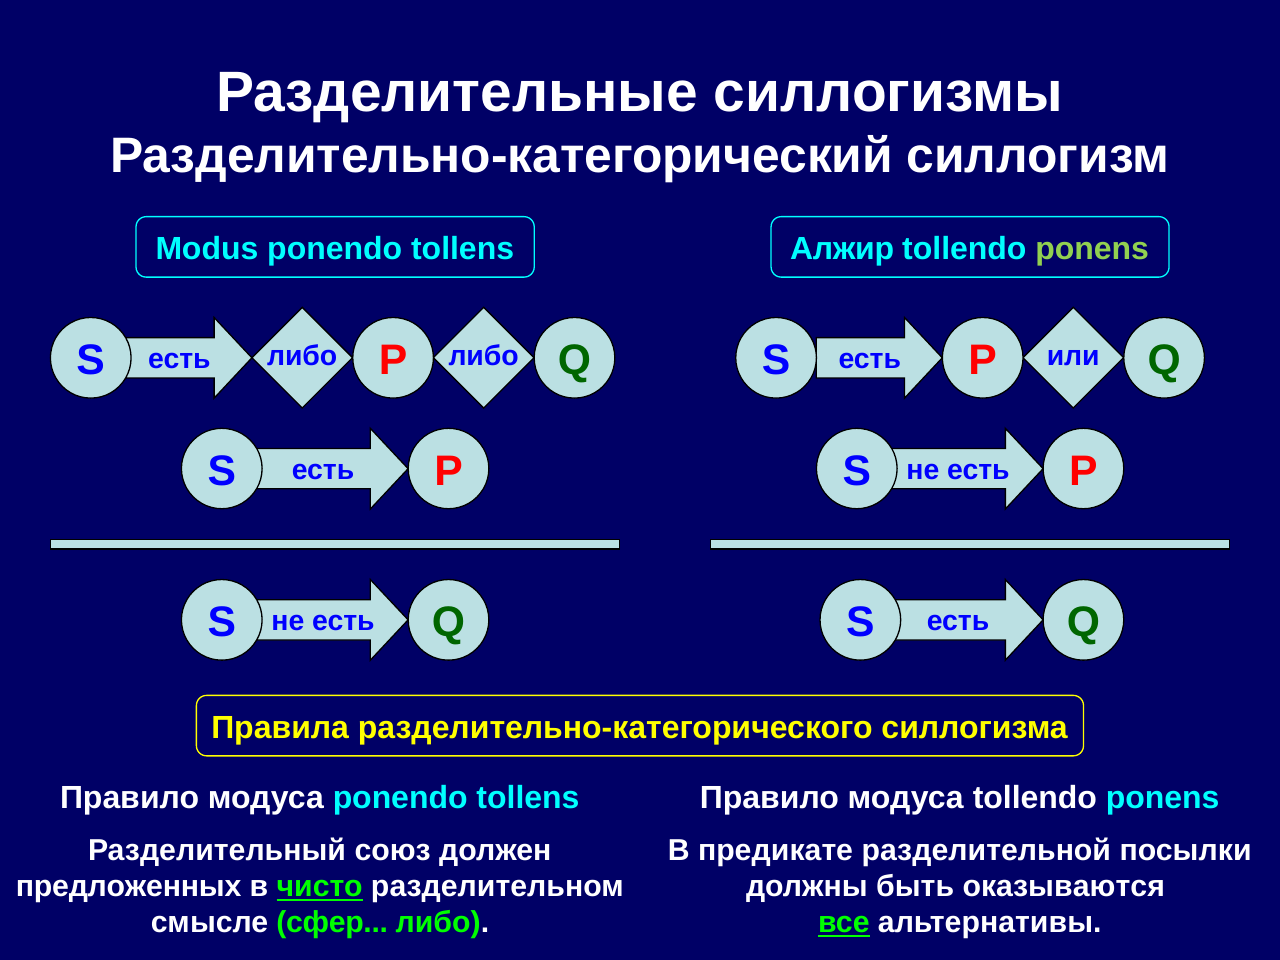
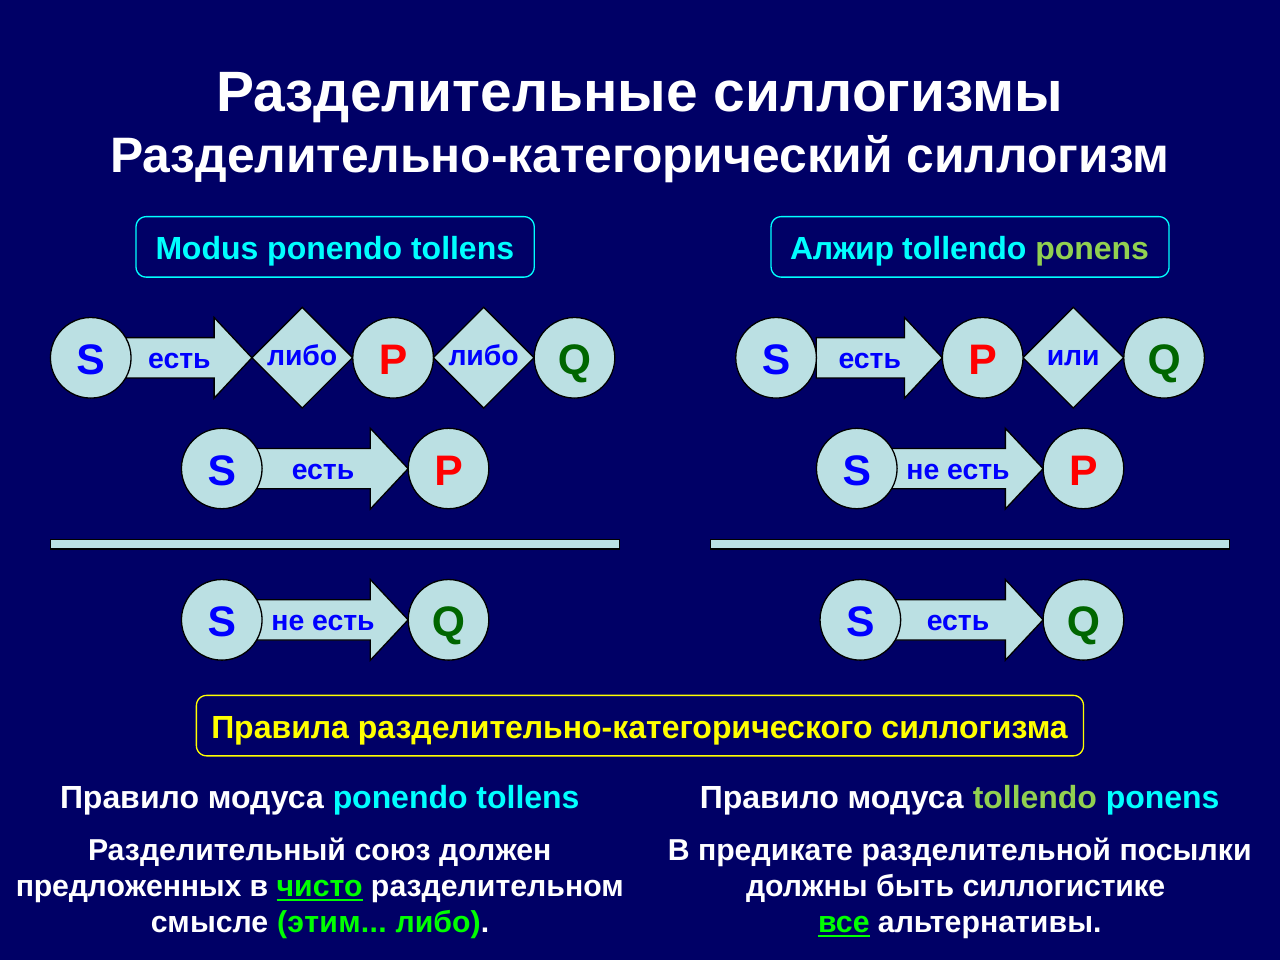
tollendo at (1035, 798) colour: white -> light green
оказываются: оказываются -> силлогистике
сфер: сфер -> этим
